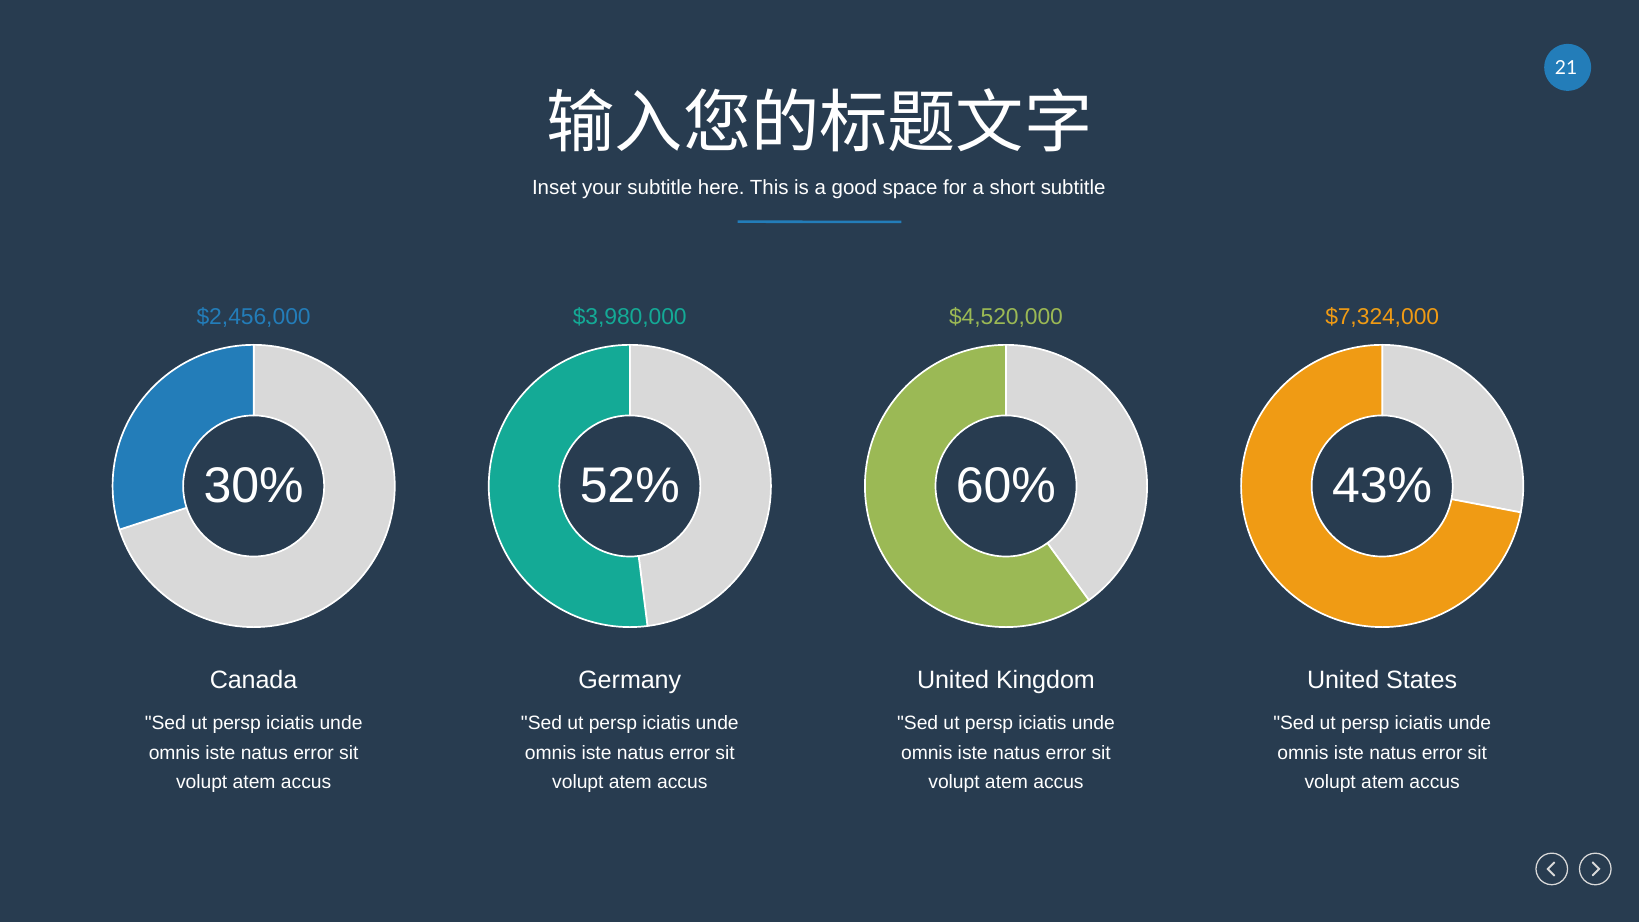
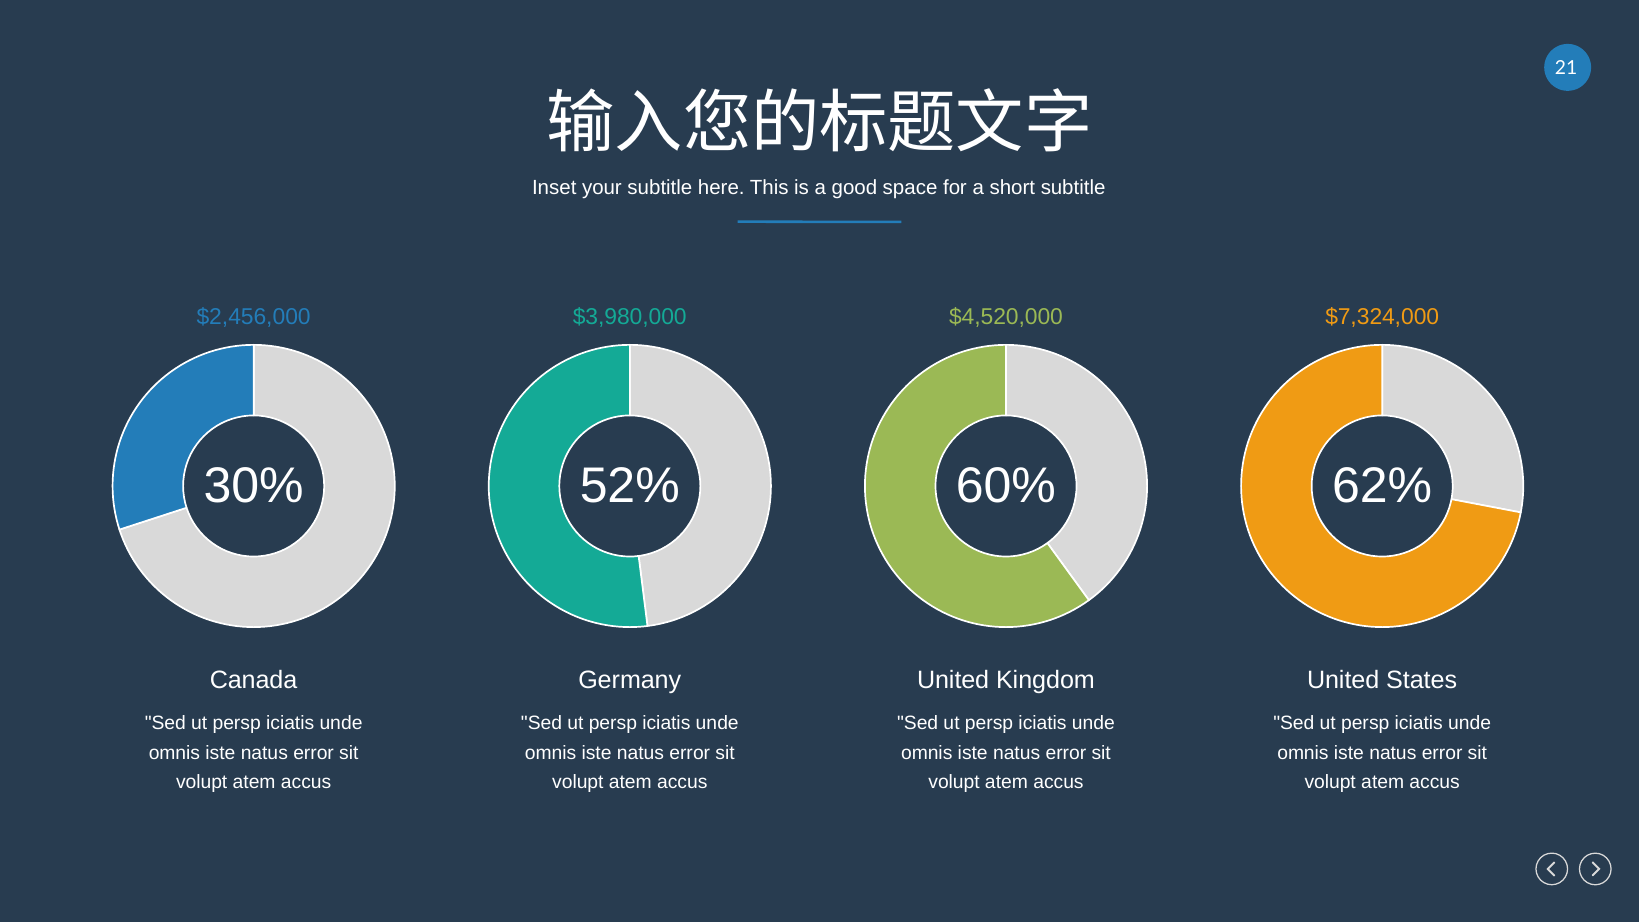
43%: 43% -> 62%
